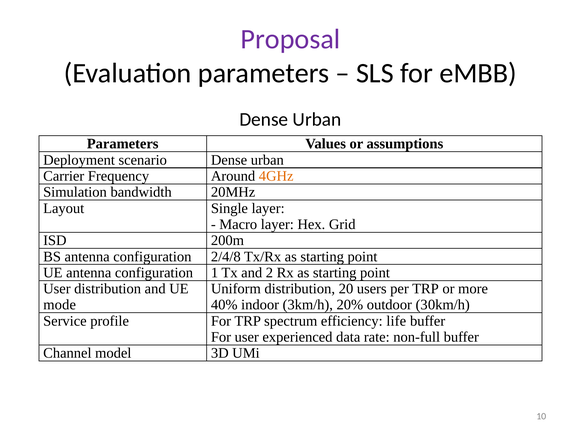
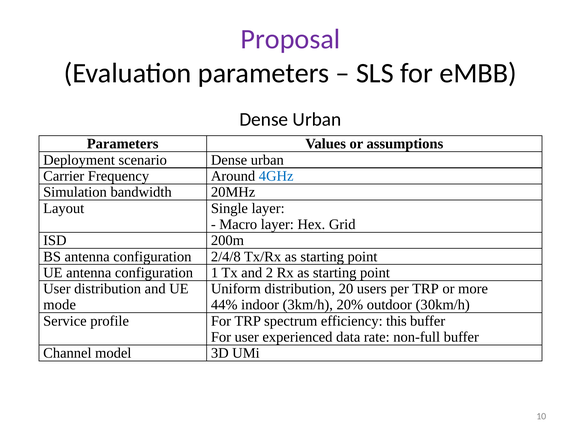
4GHz colour: orange -> blue
40%: 40% -> 44%
life: life -> this
